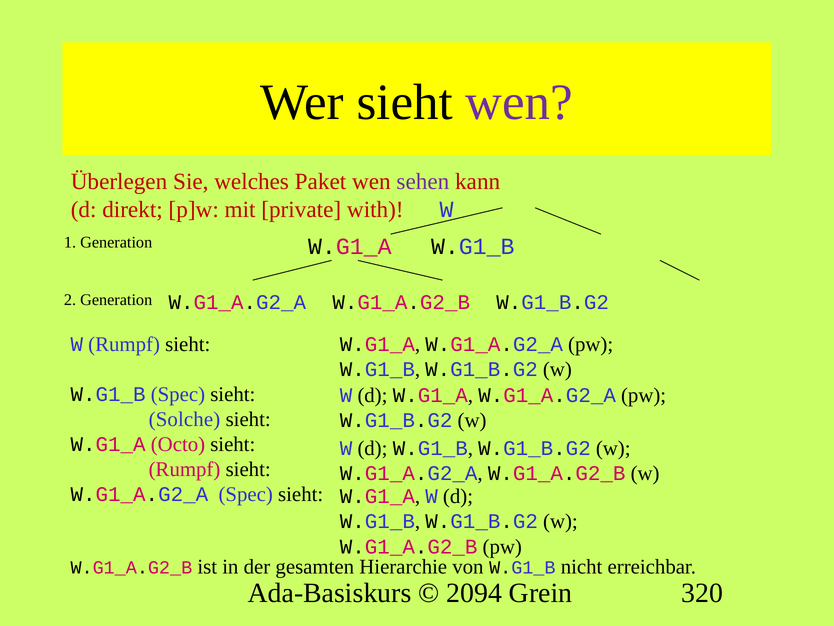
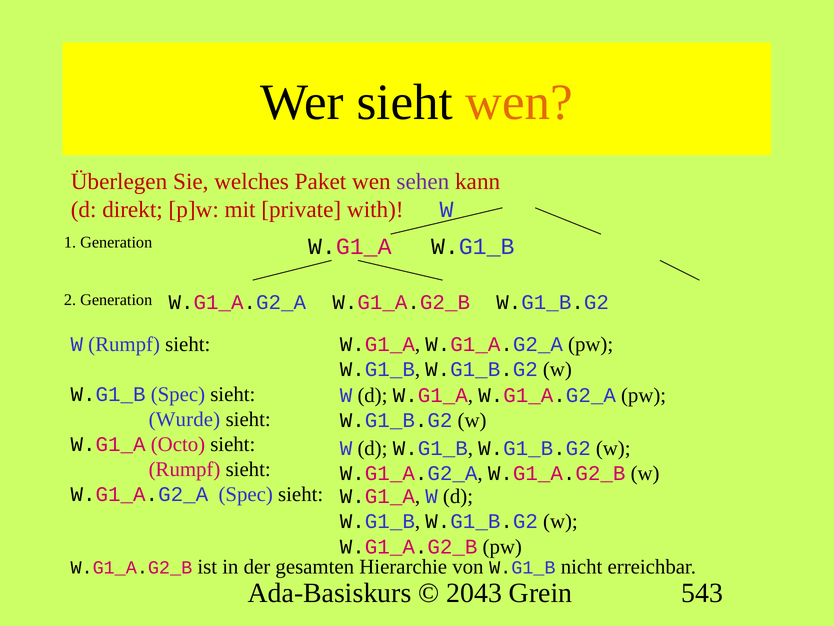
wen at (519, 102) colour: purple -> orange
Solche: Solche -> Wurde
2094: 2094 -> 2043
320: 320 -> 543
